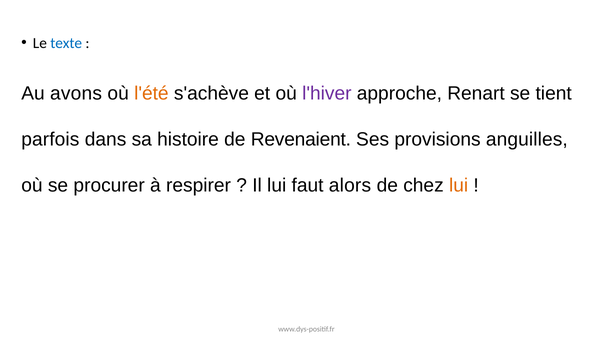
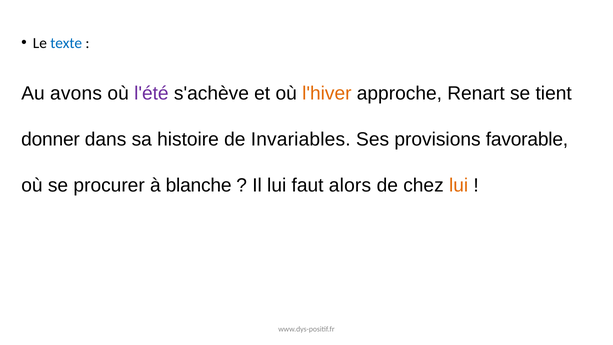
l'été colour: orange -> purple
l'hiver colour: purple -> orange
parfois: parfois -> donner
Revenaient: Revenaient -> Invariables
anguilles: anguilles -> favorable
respirer: respirer -> blanche
